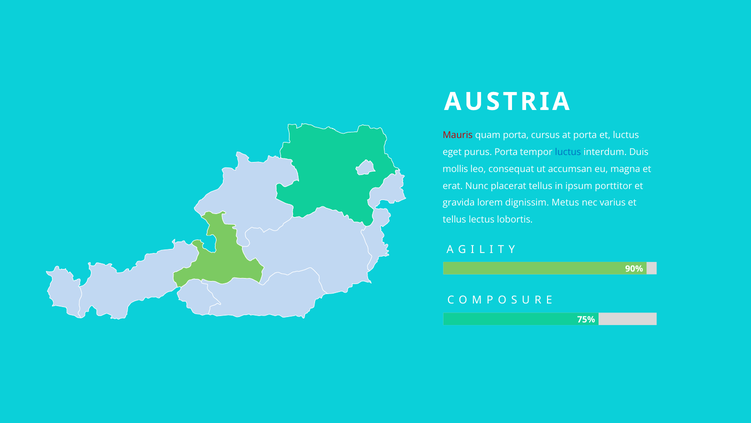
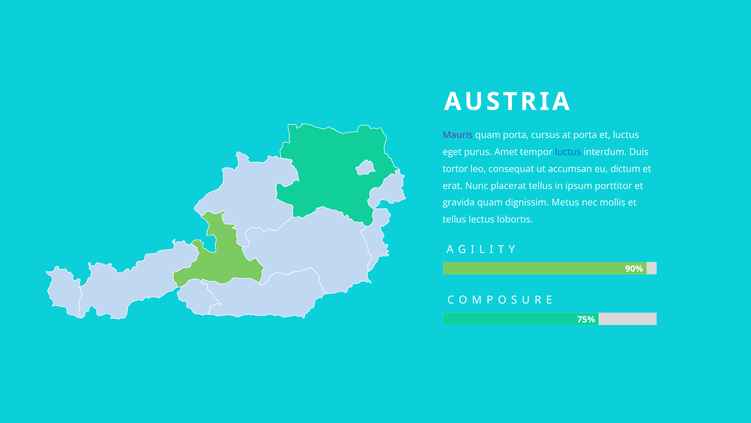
Mauris colour: red -> purple
purus Porta: Porta -> Amet
mollis: mollis -> tortor
magna: magna -> dictum
gravida lorem: lorem -> quam
varius: varius -> mollis
